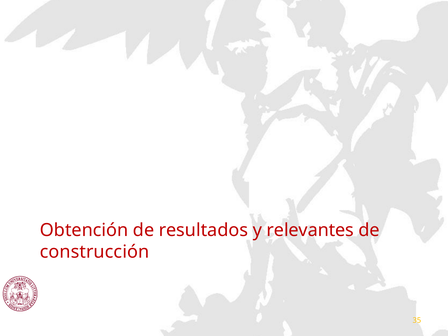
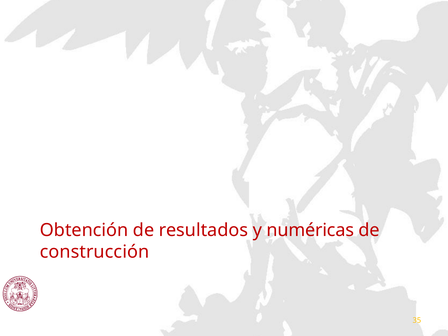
relevantes: relevantes -> numéricas
